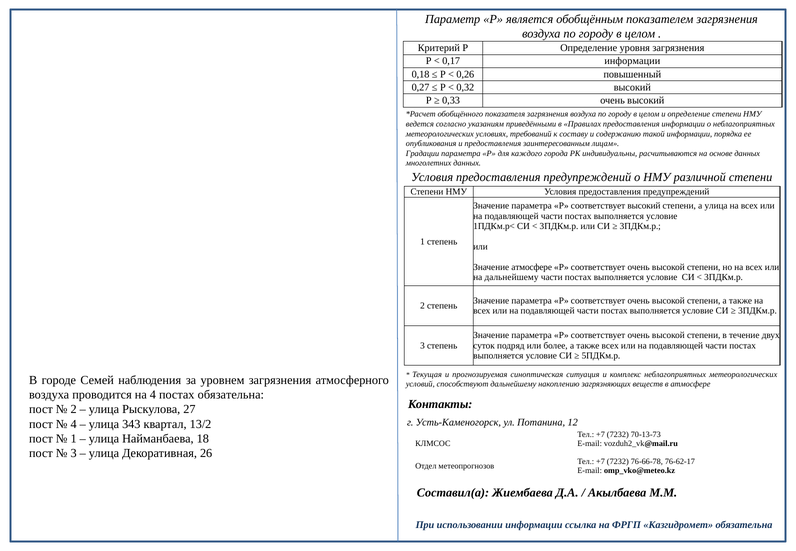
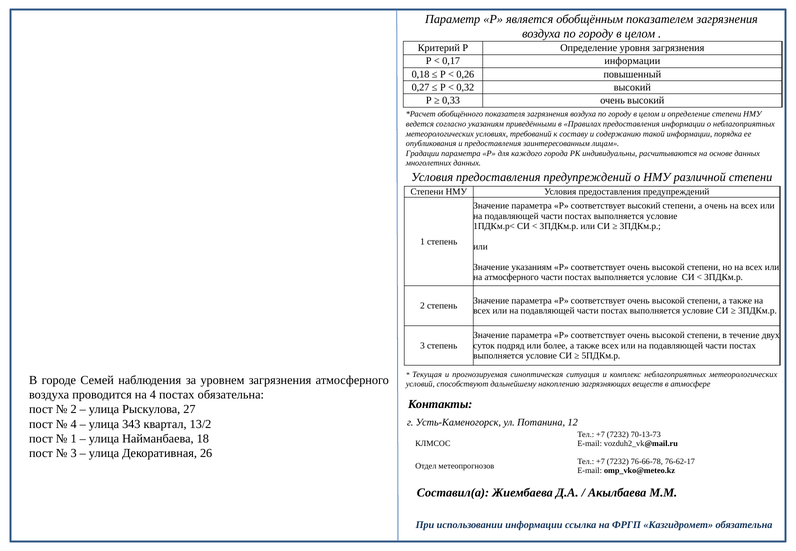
а улица: улица -> очень
Значение атмосфере: атмосфере -> указаниям
на дальнейшему: дальнейшему -> атмосферного
